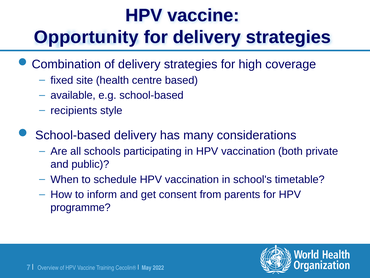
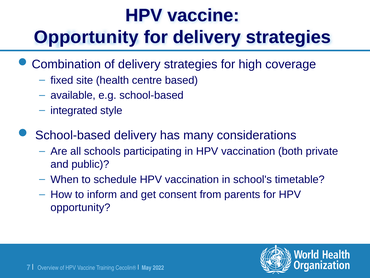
recipients: recipients -> integrated
programme at (80, 207): programme -> opportunity
